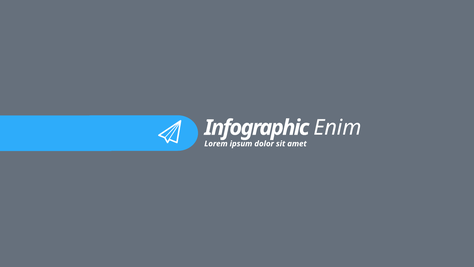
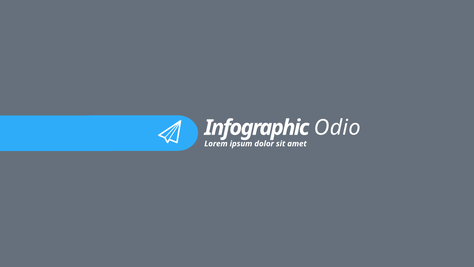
Enim: Enim -> Odio
